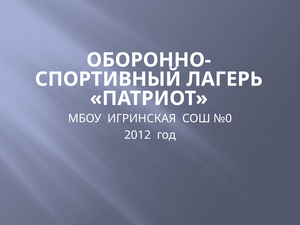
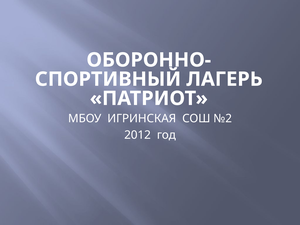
№0: №0 -> №2
